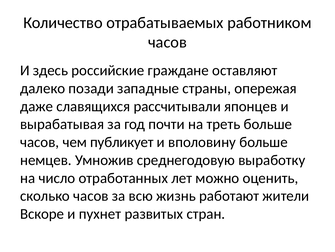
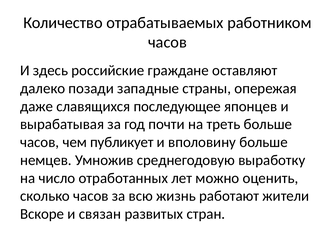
рассчитывали: рассчитывали -> последующее
пухнет: пухнет -> связан
